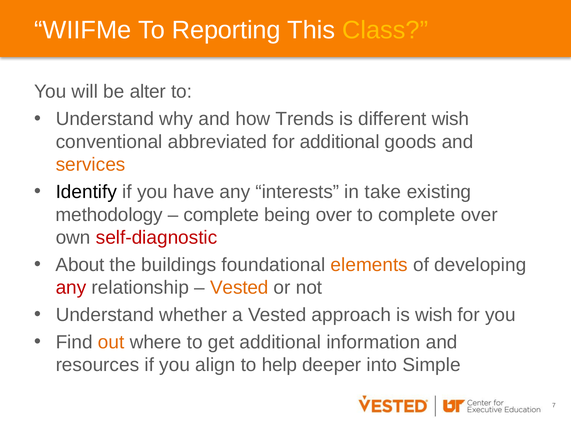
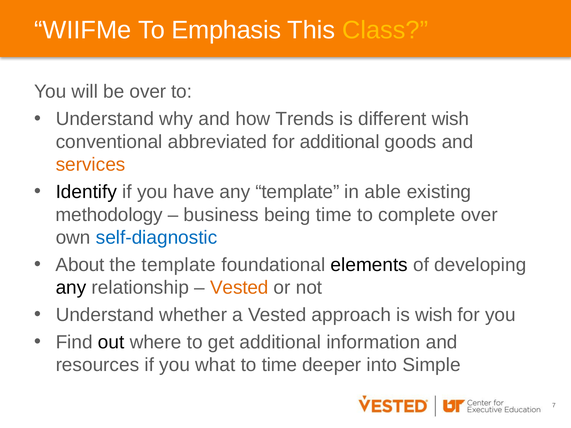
Reporting: Reporting -> Emphasis
be alter: alter -> over
any interests: interests -> template
take: take -> able
complete at (221, 215): complete -> business
being over: over -> time
self-diagnostic colour: red -> blue
the buildings: buildings -> template
elements colour: orange -> black
any at (71, 288) colour: red -> black
out colour: orange -> black
align: align -> what
to help: help -> time
